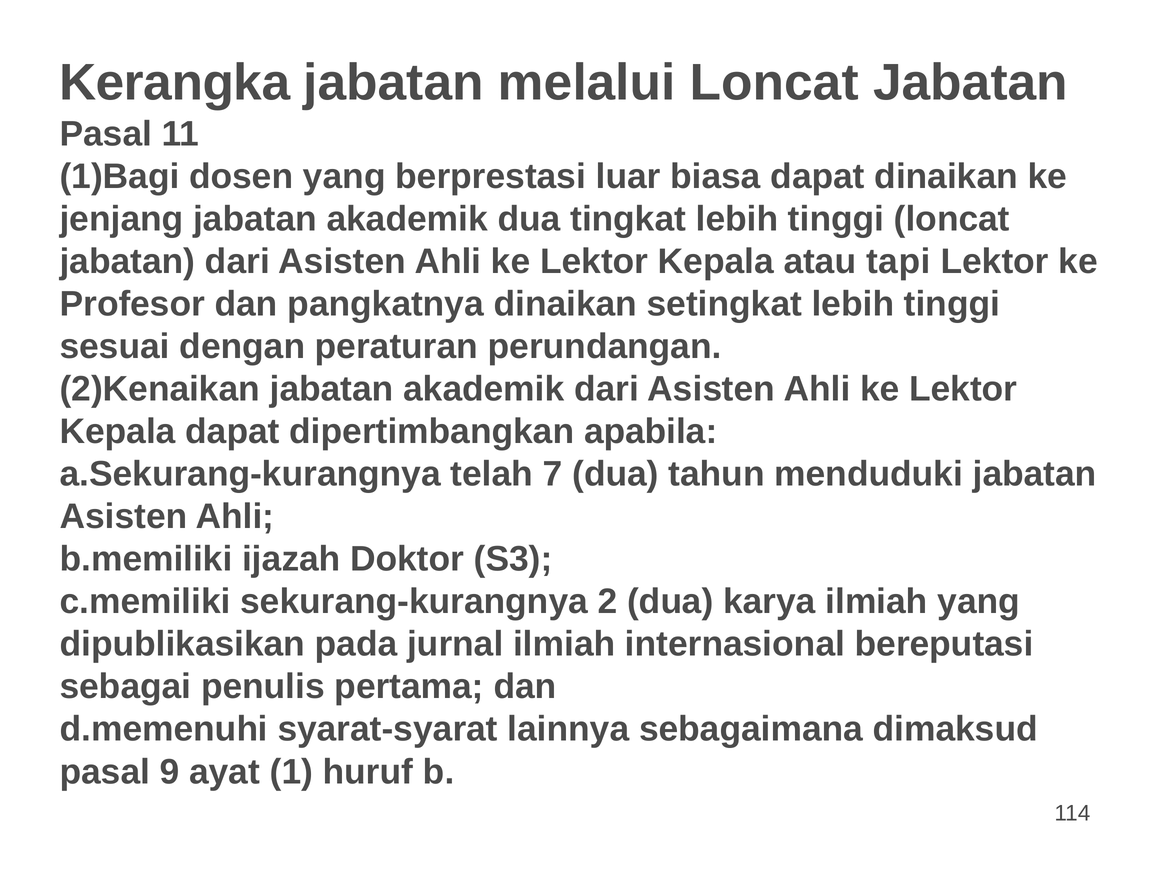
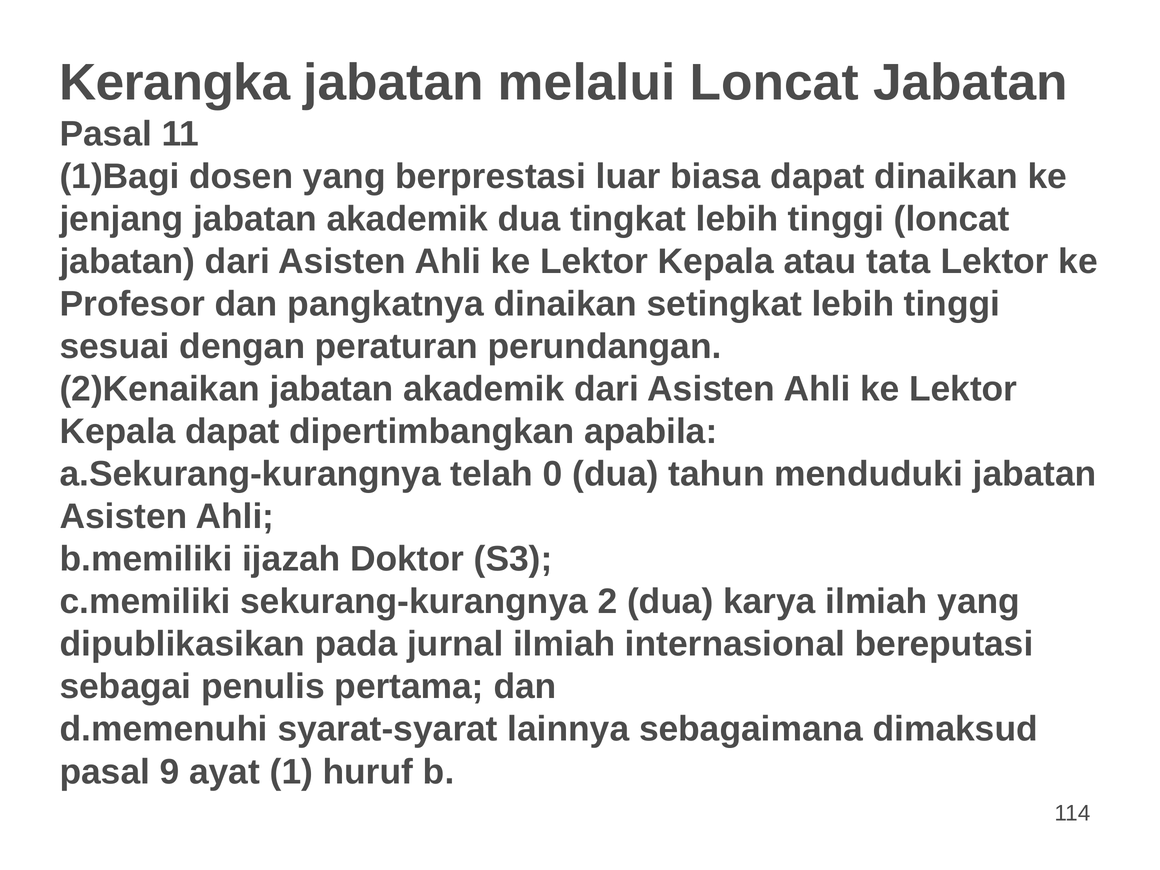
tapi: tapi -> tata
7: 7 -> 0
